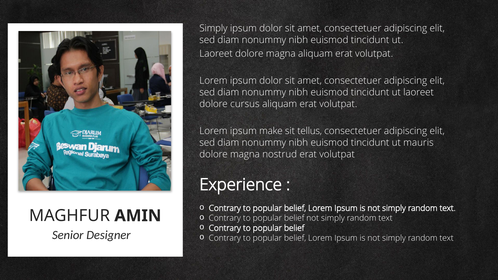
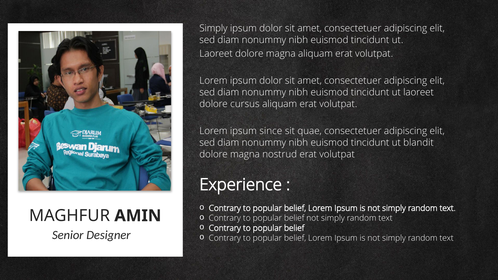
make: make -> since
tellus: tellus -> quae
mauris: mauris -> blandit
